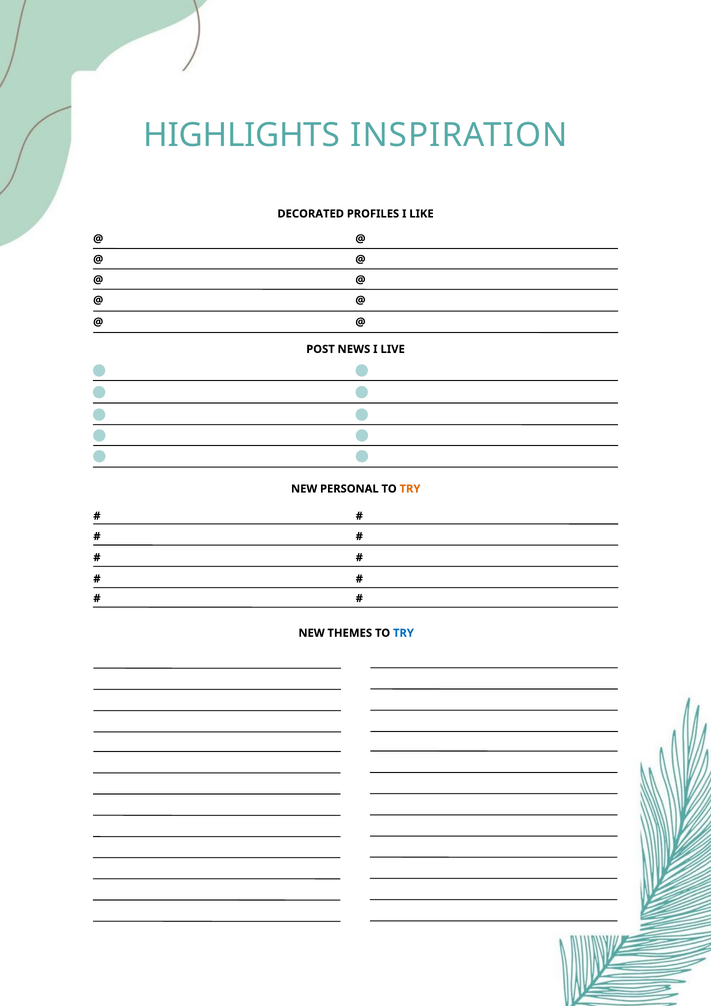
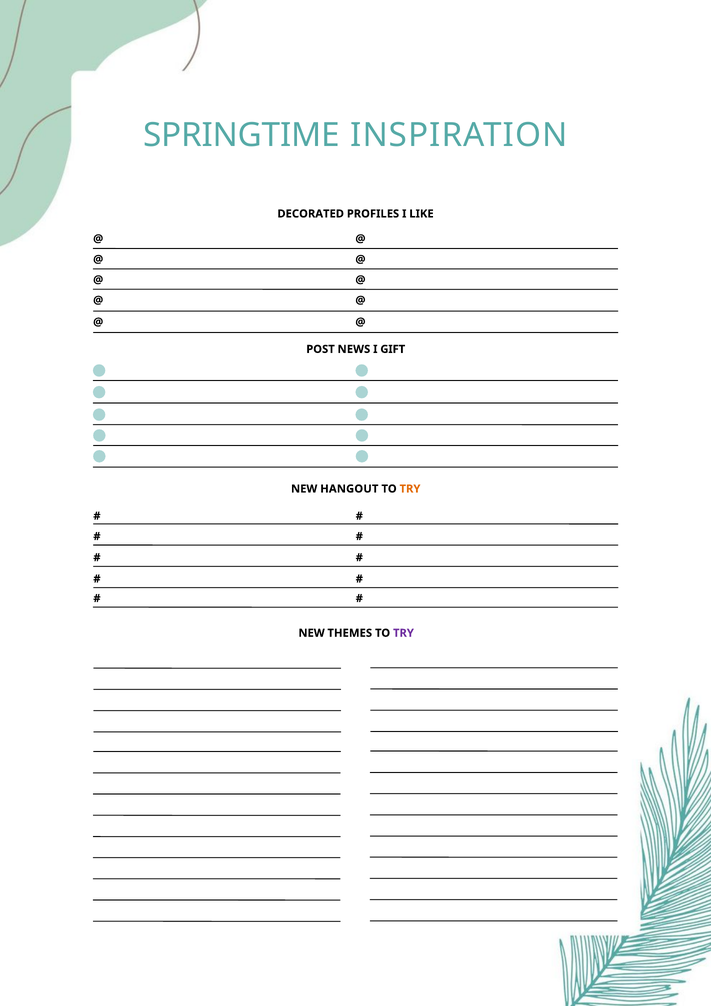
HIGHLIGHTS: HIGHLIGHTS -> SPRINGTIME
LIVE: LIVE -> GIFT
PERSONAL: PERSONAL -> HANGOUT
TRY at (403, 632) colour: blue -> purple
